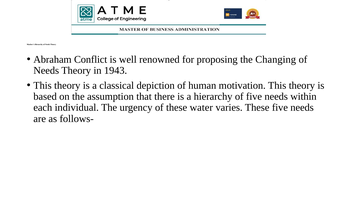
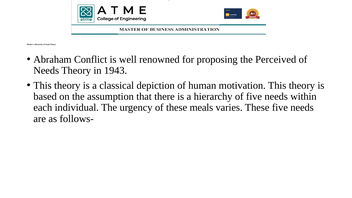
Changing: Changing -> Perceived
water: water -> meals
